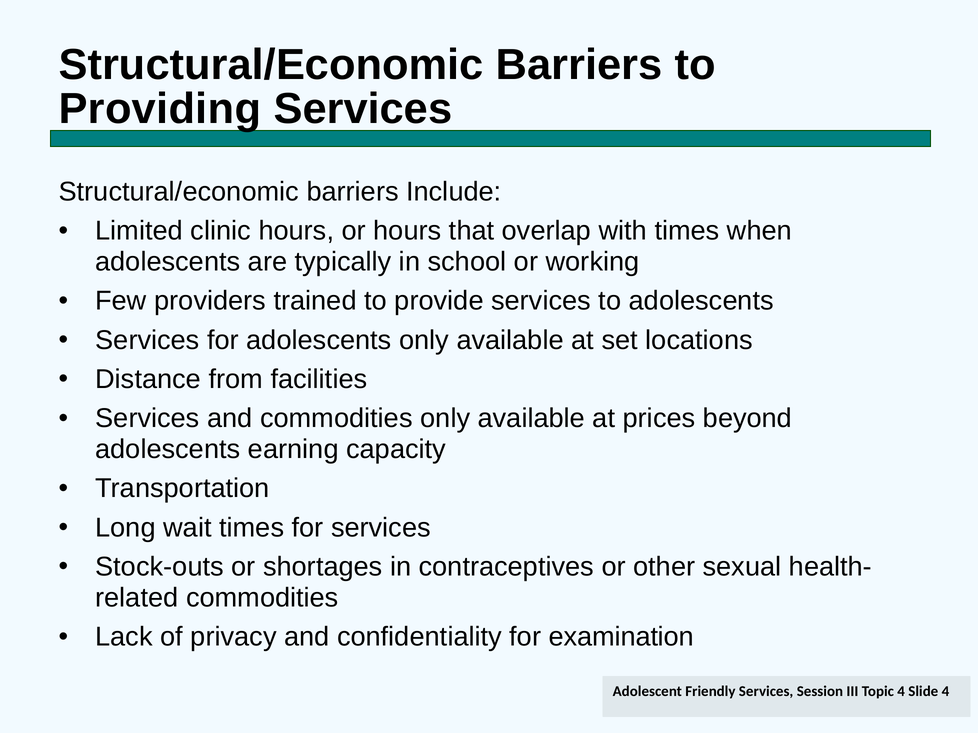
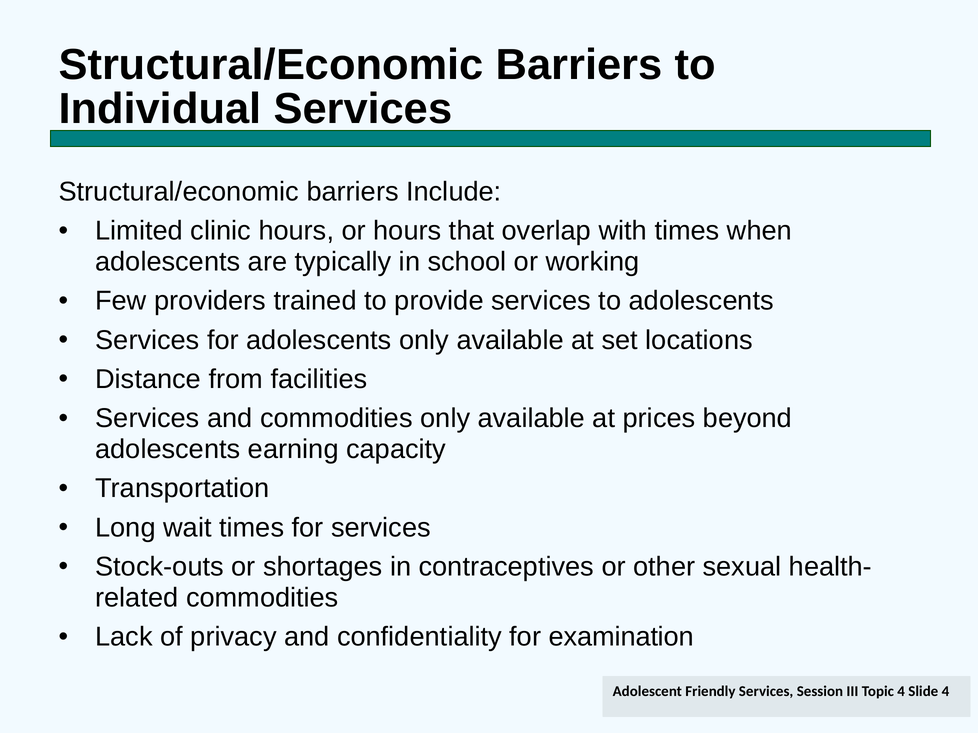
Providing: Providing -> Individual
